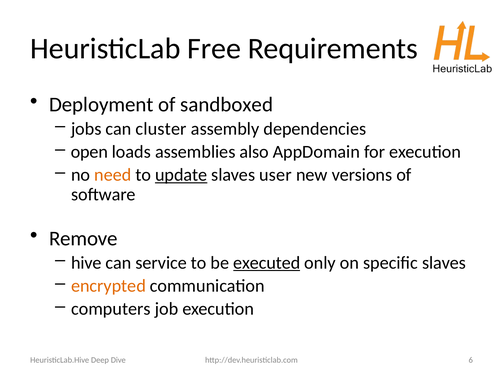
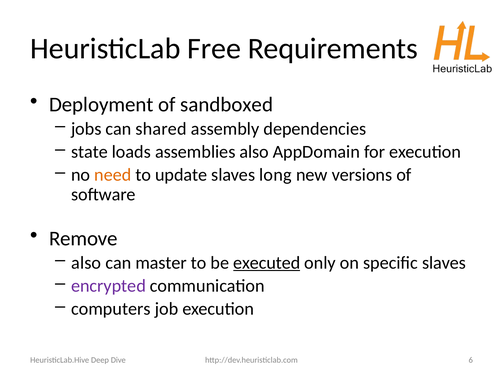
cluster: cluster -> shared
open: open -> state
update underline: present -> none
user: user -> long
hive at (86, 263): hive -> also
service: service -> master
encrypted colour: orange -> purple
